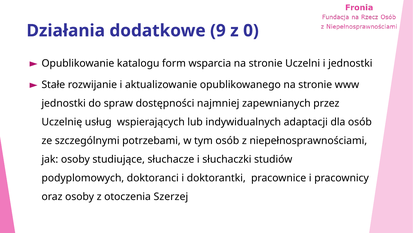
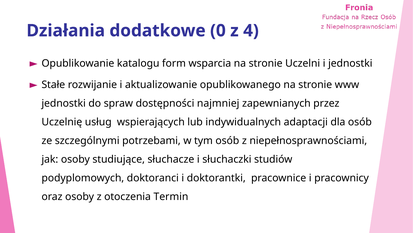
9: 9 -> 0
0: 0 -> 4
Szerzej: Szerzej -> Termin
